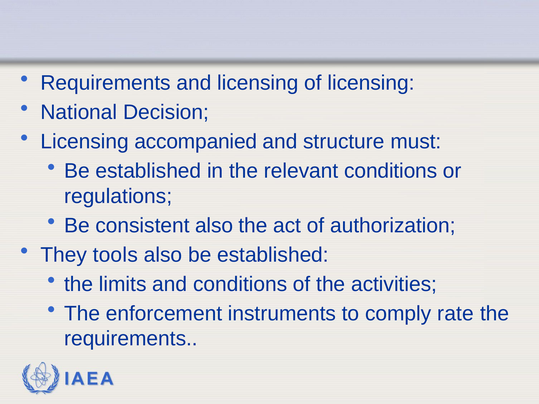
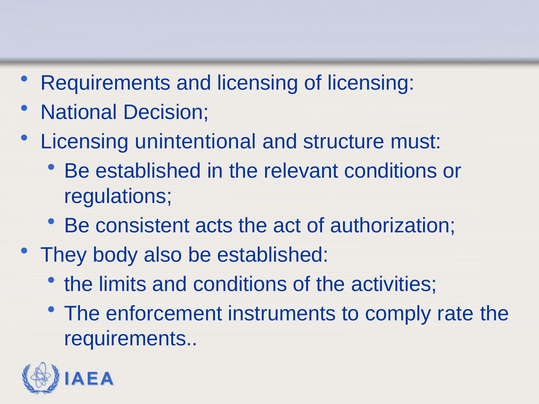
accompanied: accompanied -> unintentional
consistent also: also -> acts
tools: tools -> body
